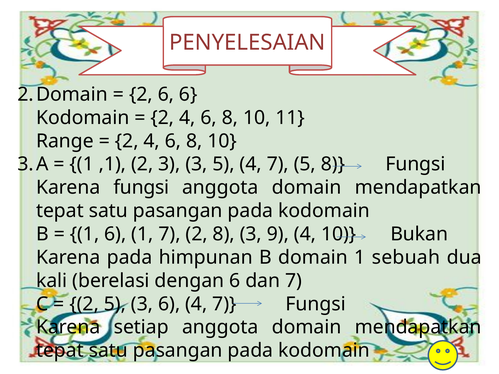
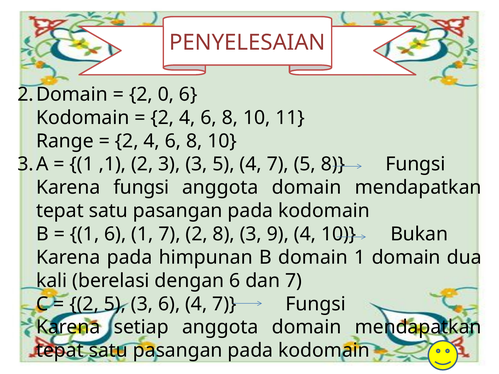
2 6: 6 -> 0
1 sebuah: sebuah -> domain
